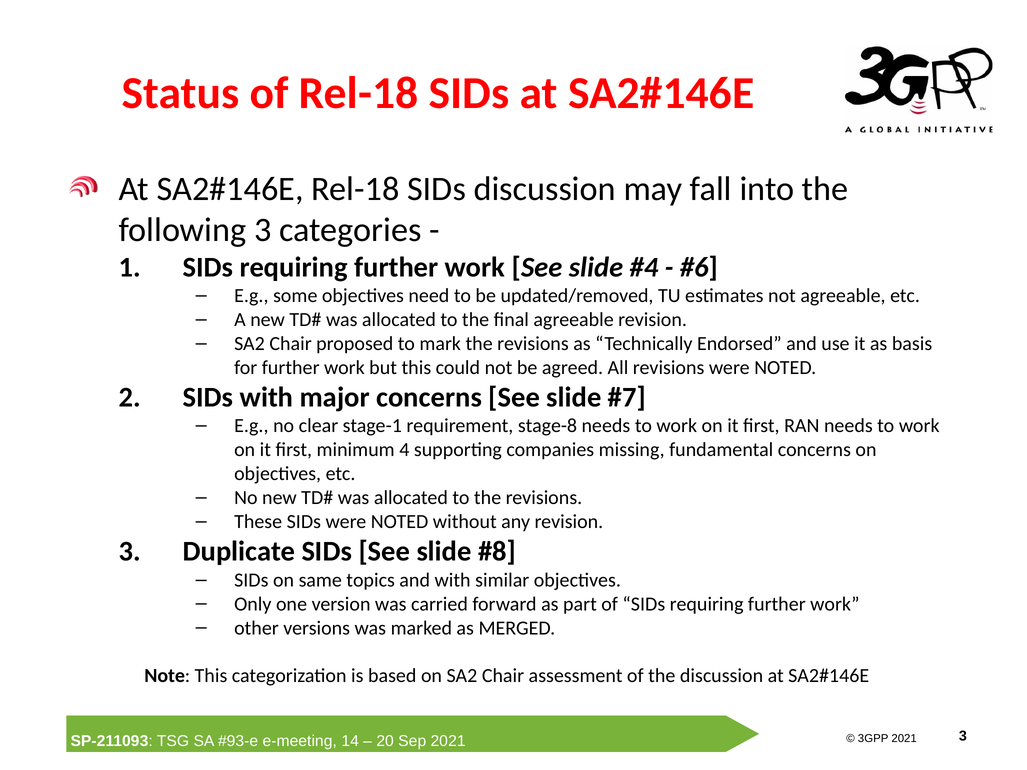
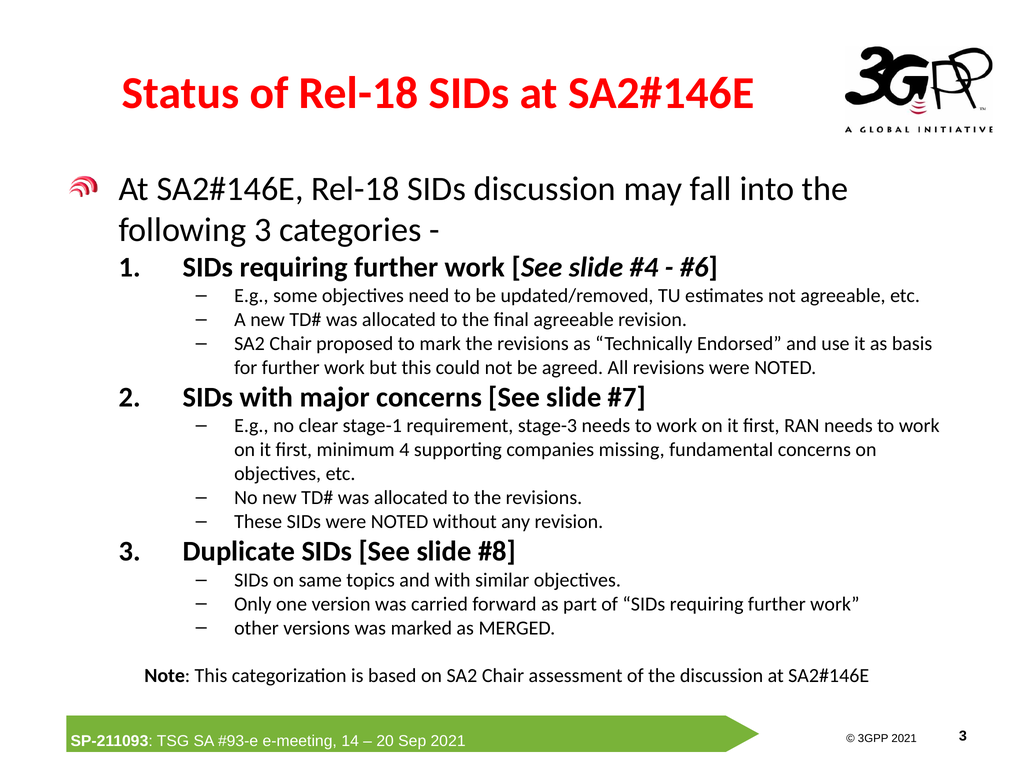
stage-8: stage-8 -> stage-3
